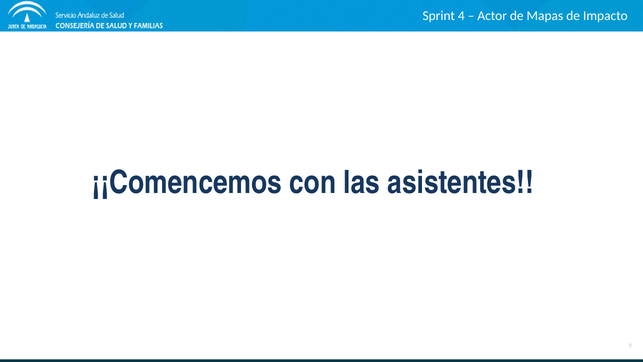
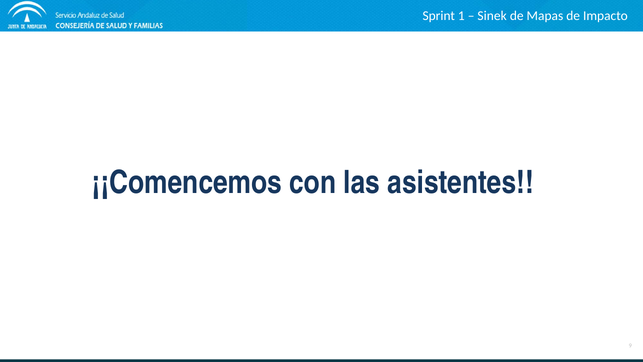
4: 4 -> 1
Actor: Actor -> Sinek
